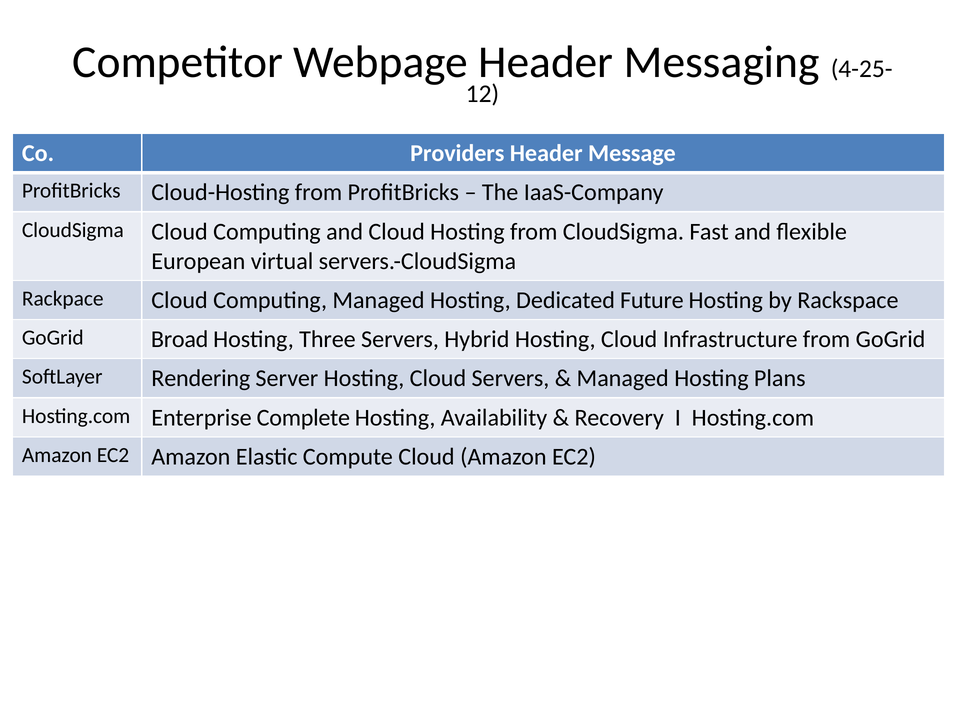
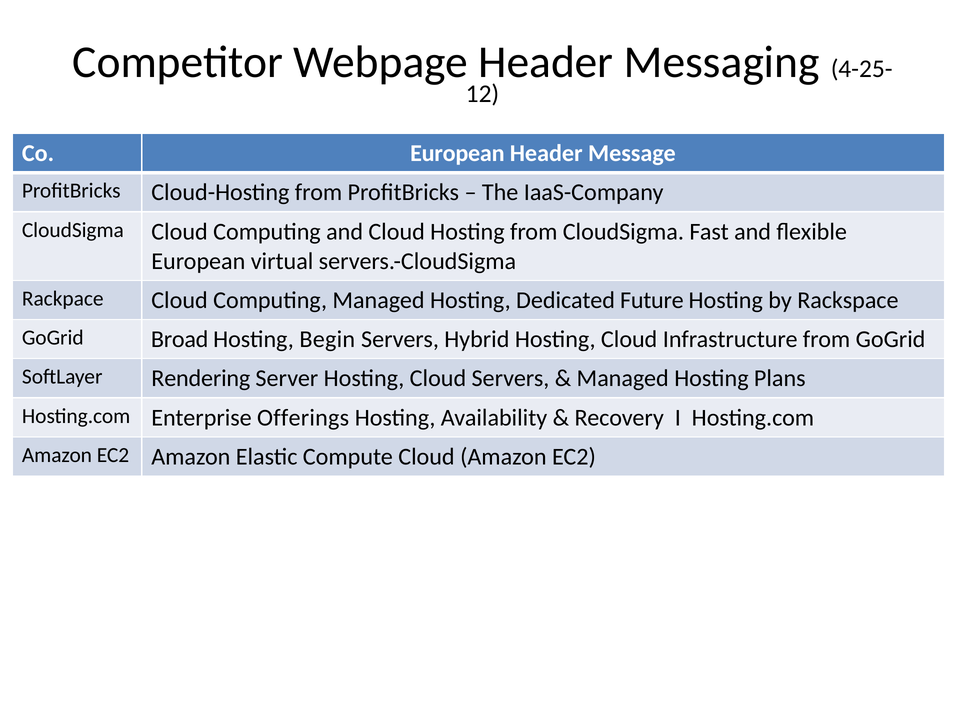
Co Providers: Providers -> European
Three: Three -> Begin
Complete: Complete -> Offerings
